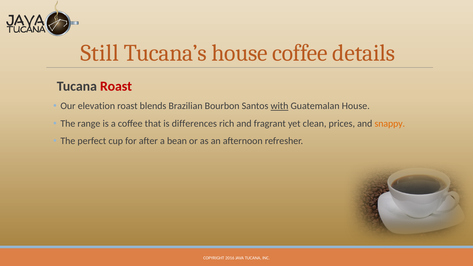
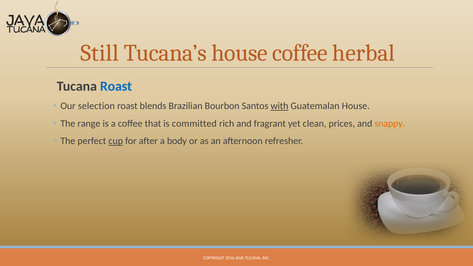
details: details -> herbal
Roast at (116, 86) colour: red -> blue
elevation: elevation -> selection
differences: differences -> committed
cup underline: none -> present
bean: bean -> body
